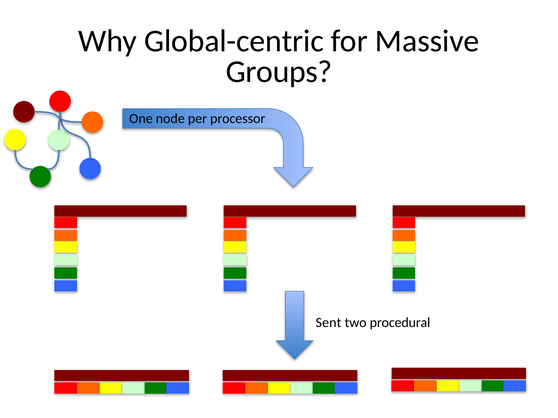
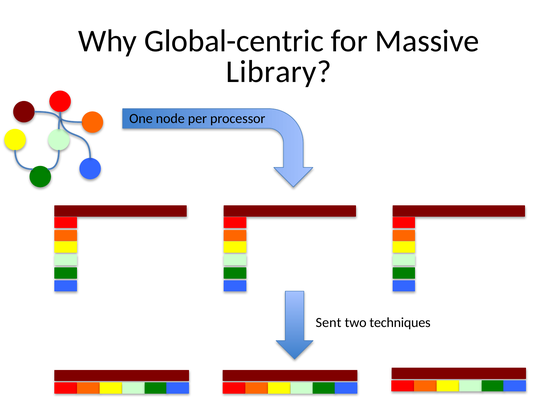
Groups: Groups -> Library
procedural: procedural -> techniques
